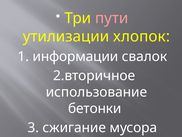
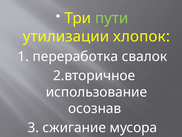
пути colour: pink -> light green
информации: информации -> переработка
бетонки: бетонки -> осознав
